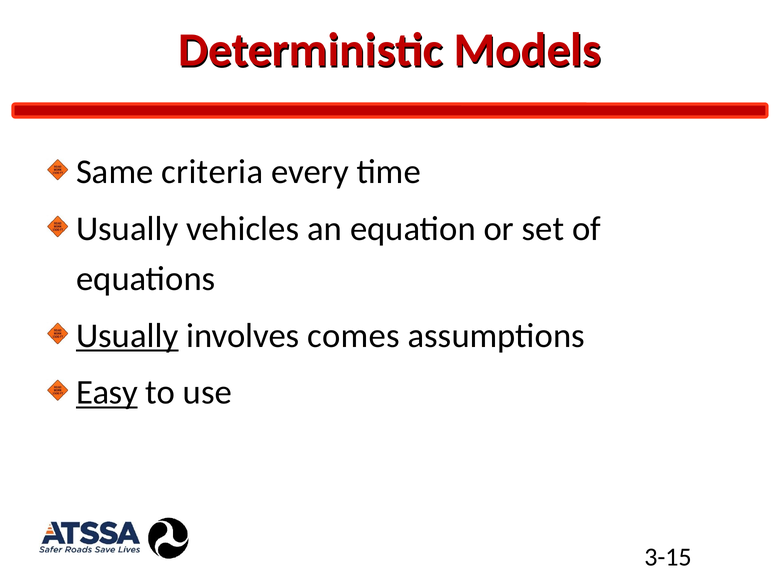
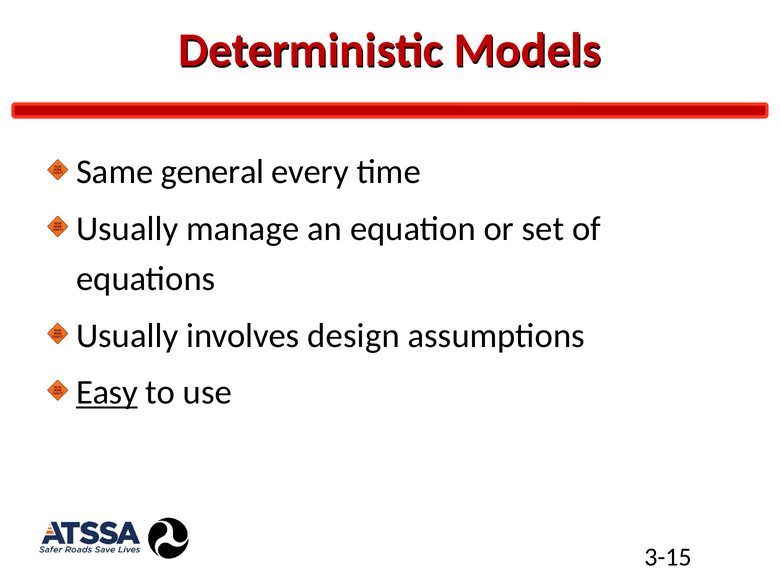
criteria: criteria -> general
vehicles: vehicles -> manage
Usually at (127, 336) underline: present -> none
comes: comes -> design
